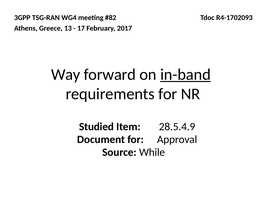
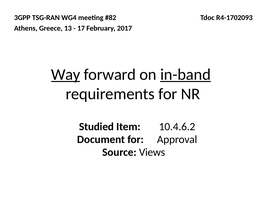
Way underline: none -> present
28.5.4.9: 28.5.4.9 -> 10.4.6.2
While: While -> Views
